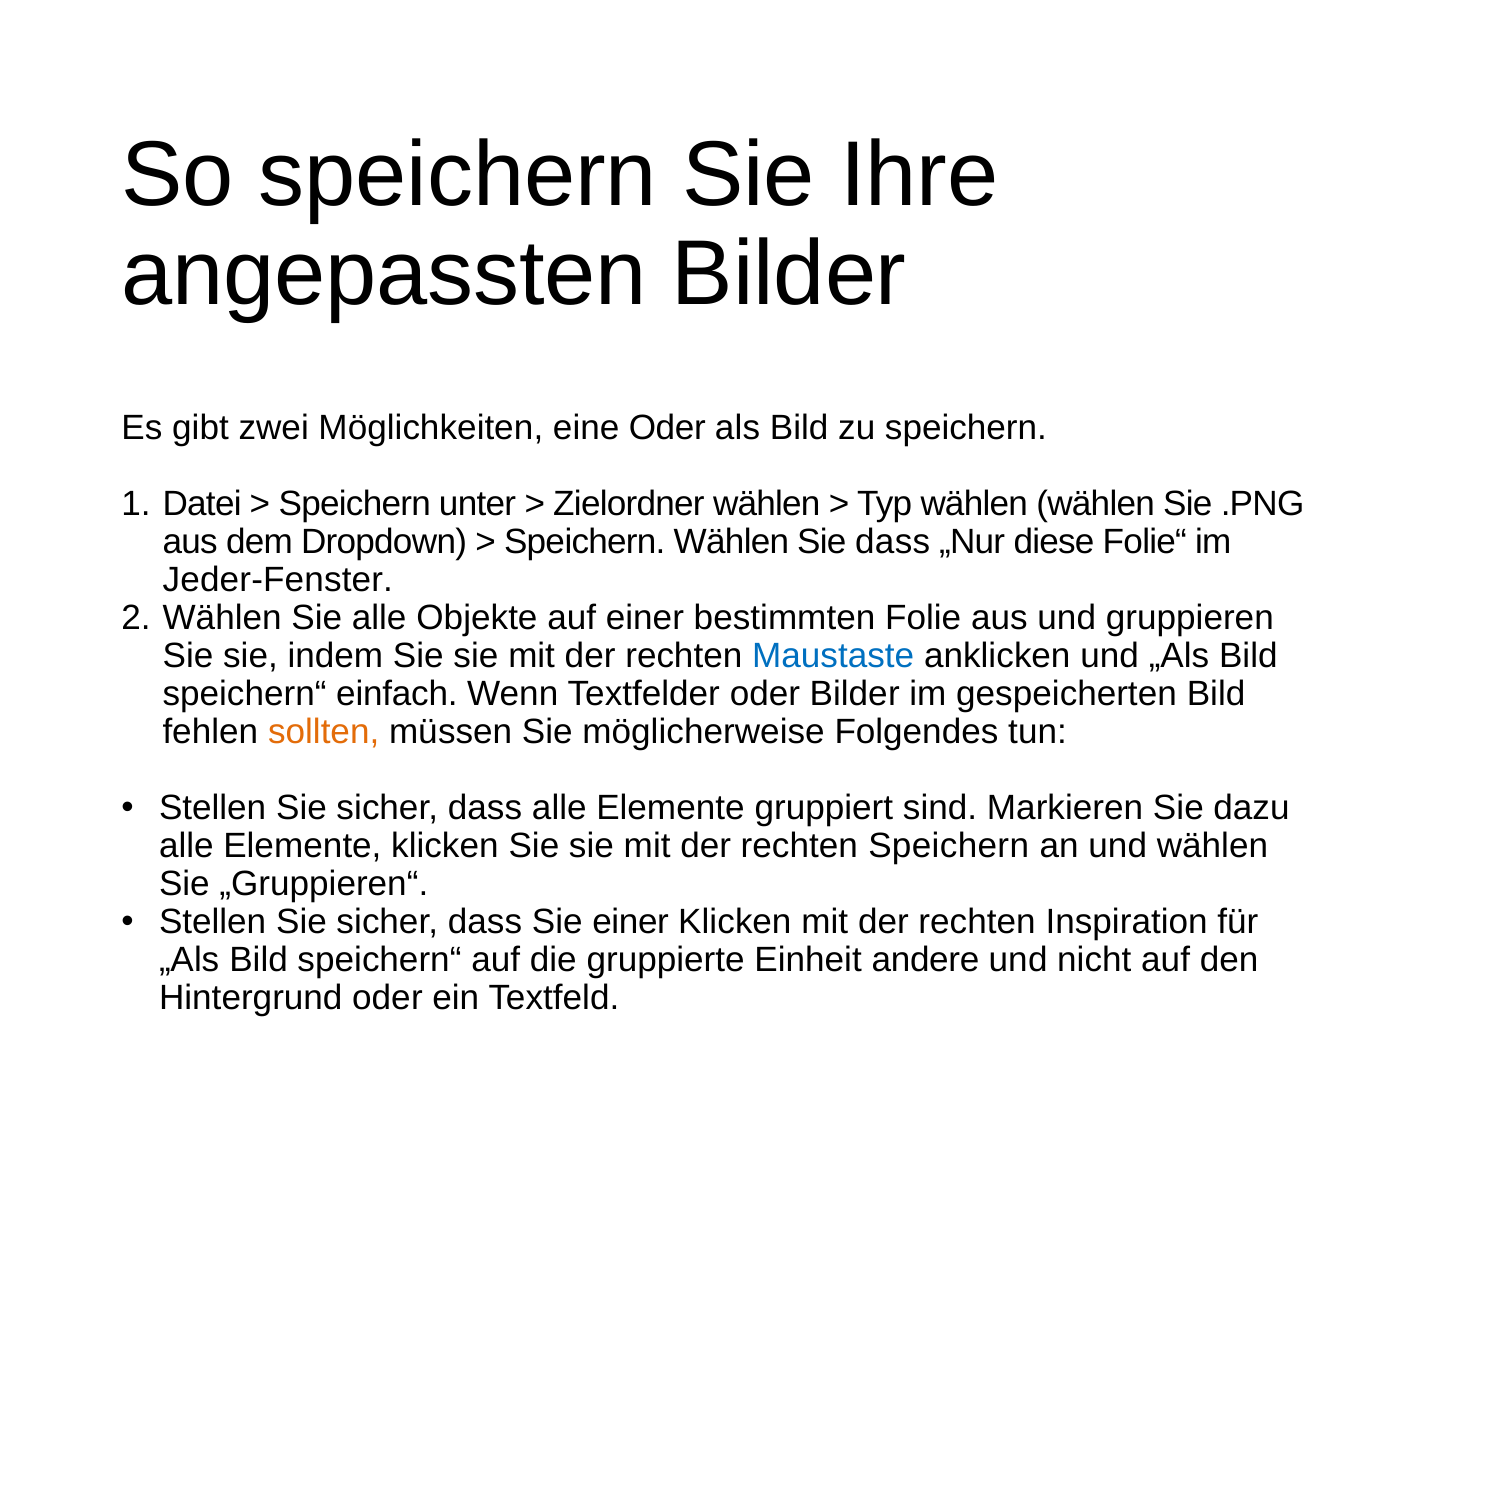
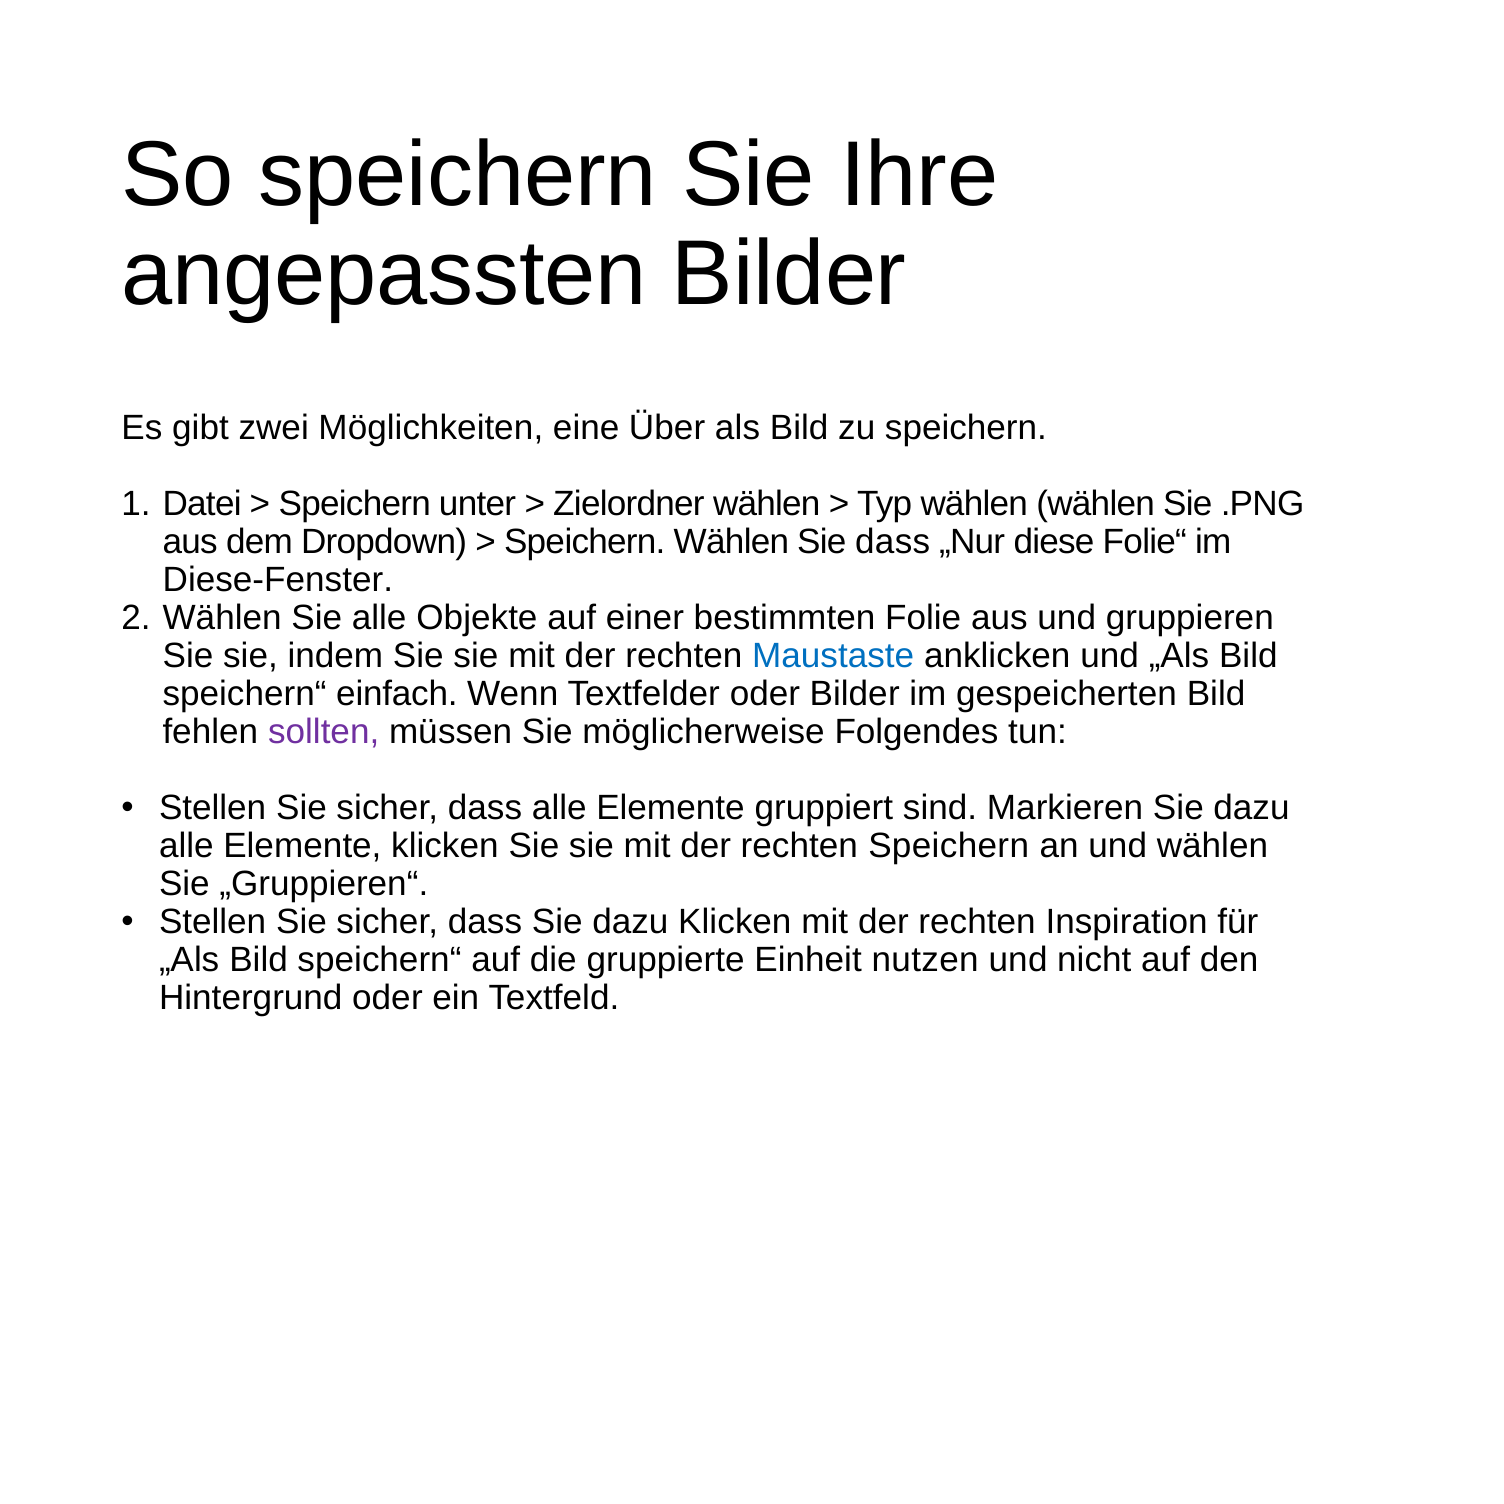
eine Oder: Oder -> Über
Jeder-Fenster: Jeder-Fenster -> Diese-Fenster
sollten colour: orange -> purple
dass Sie einer: einer -> dazu
andere: andere -> nutzen
